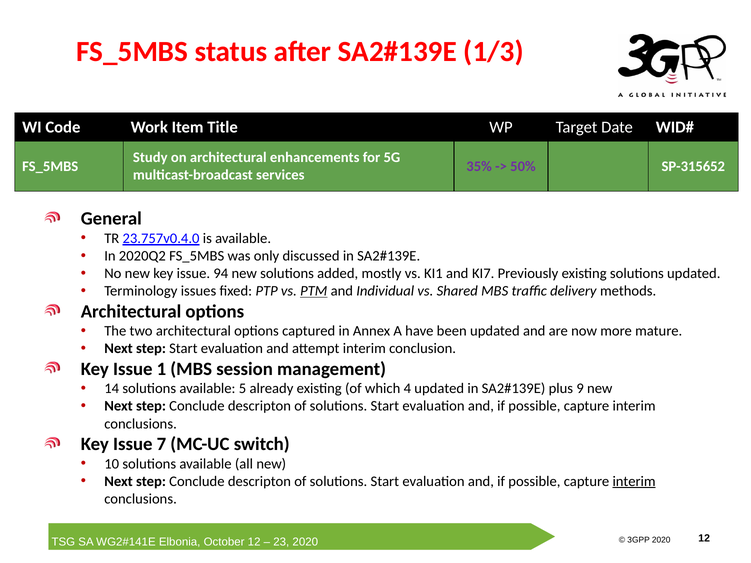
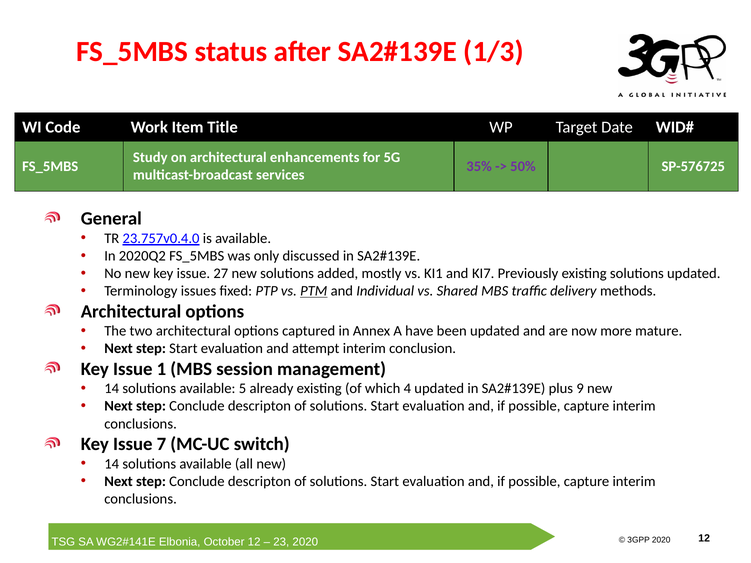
SP-315652: SP-315652 -> SP-576725
94: 94 -> 27
10 at (112, 464): 10 -> 14
interim at (634, 481) underline: present -> none
